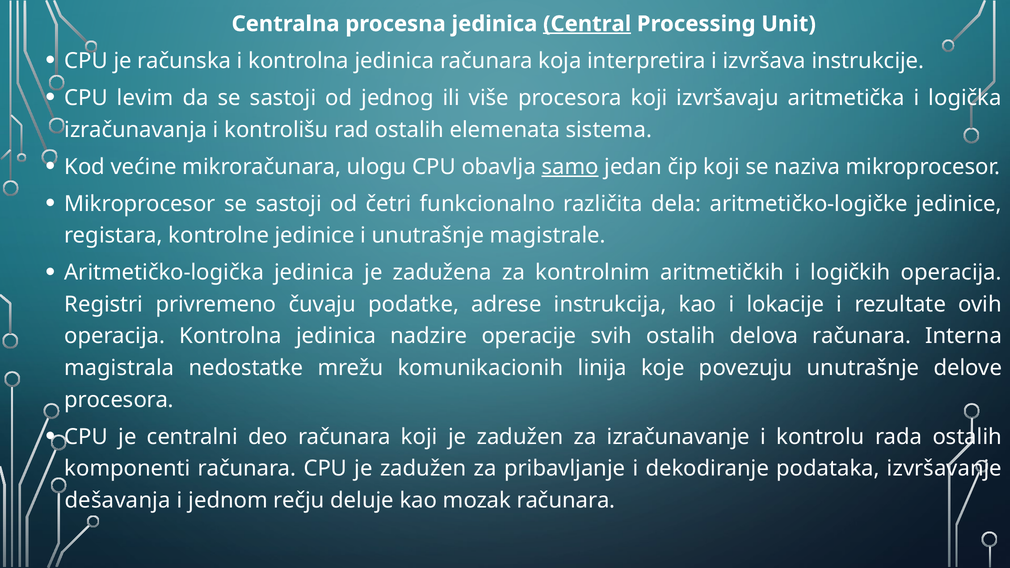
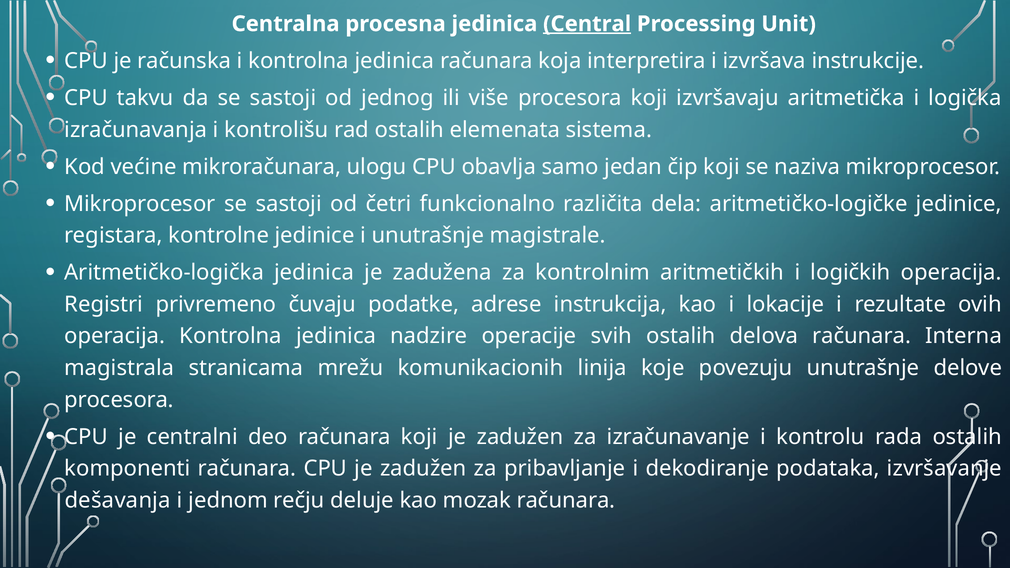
levim: levim -> takvu
samo underline: present -> none
nedostatke: nedostatke -> stranicama
